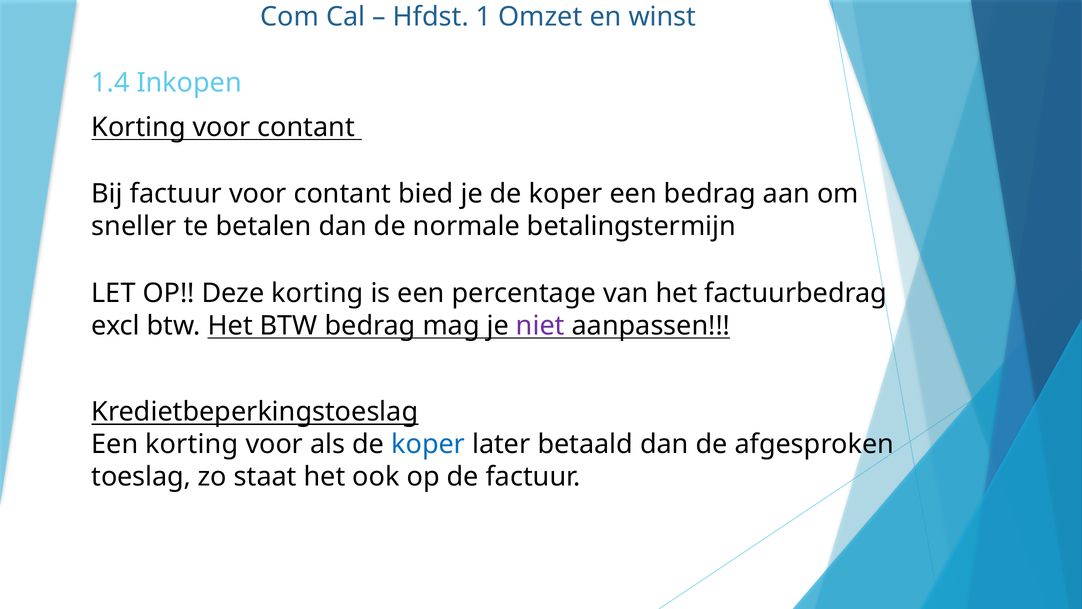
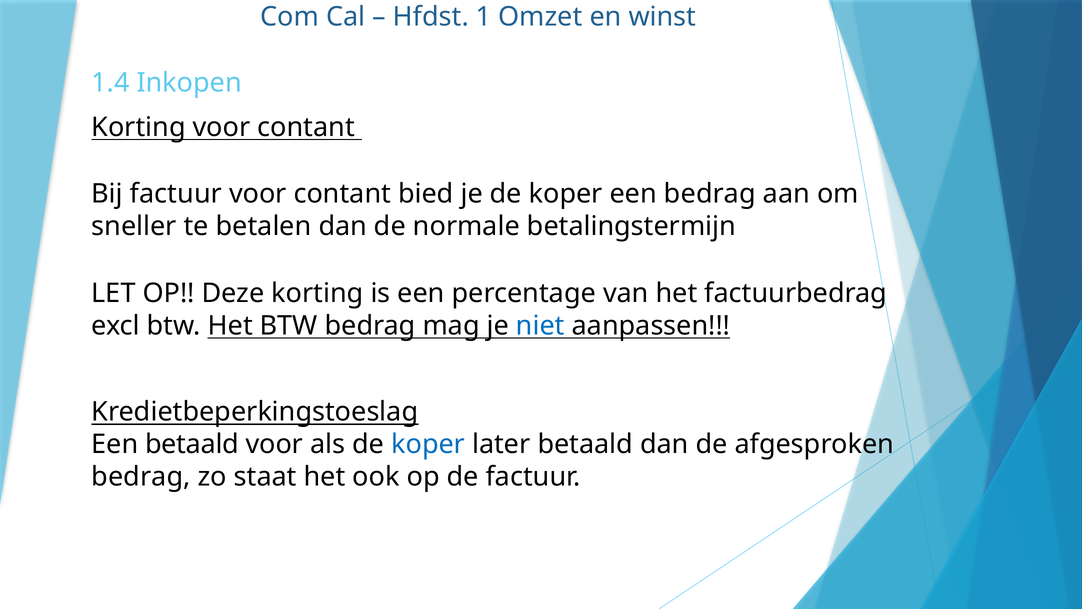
niet colour: purple -> blue
Een korting: korting -> betaald
toeslag at (141, 477): toeslag -> bedrag
